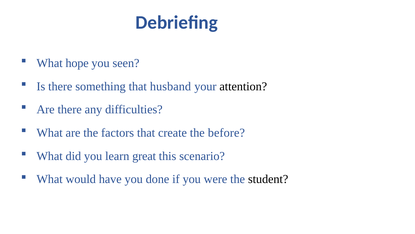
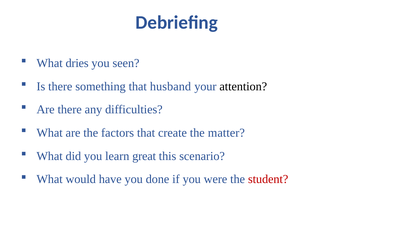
hope: hope -> dries
before: before -> matter
student colour: black -> red
